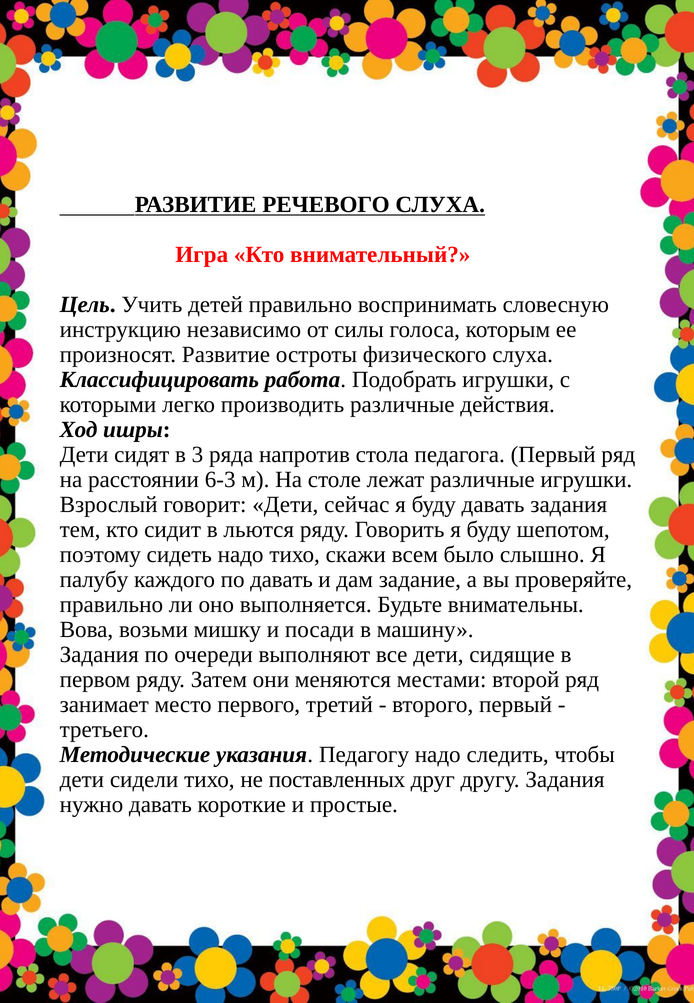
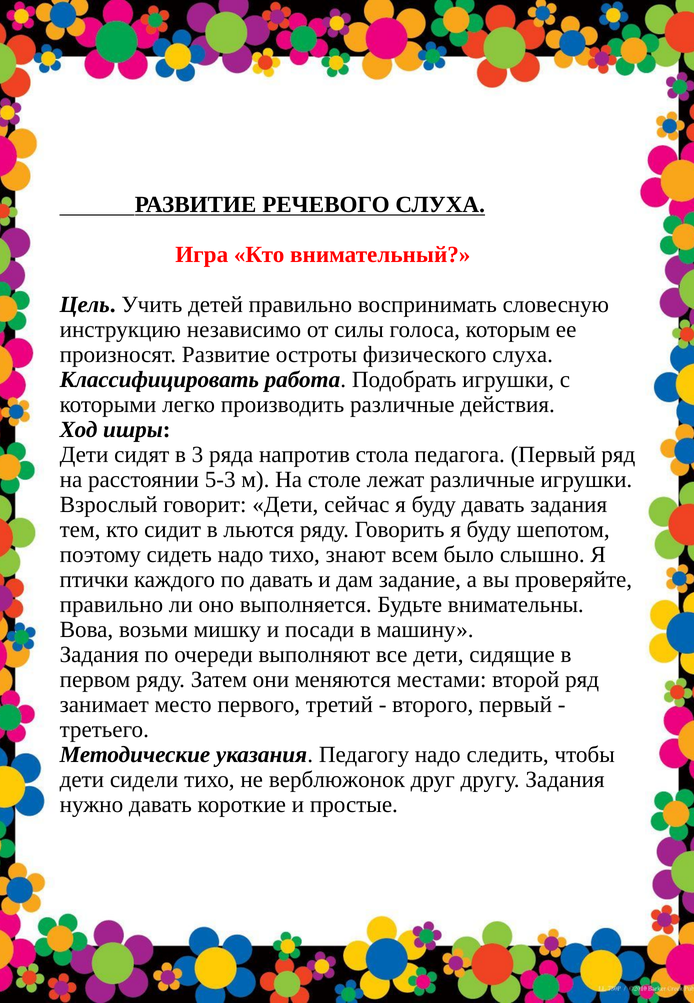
6-3: 6-3 -> 5-3
скажи: скажи -> знают
палубу: палубу -> птички
поставленных: поставленных -> верблюжонок
